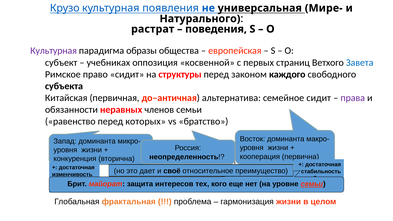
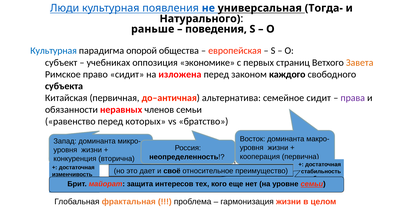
Крузо: Крузо -> Люди
Мире-: Мире- -> Тогда-
растрат: растрат -> раньше
Культурная at (54, 51) colour: purple -> blue
образы: образы -> опорой
косвенной: косвенной -> экономике
Завета colour: blue -> orange
структуры: структуры -> изложена
